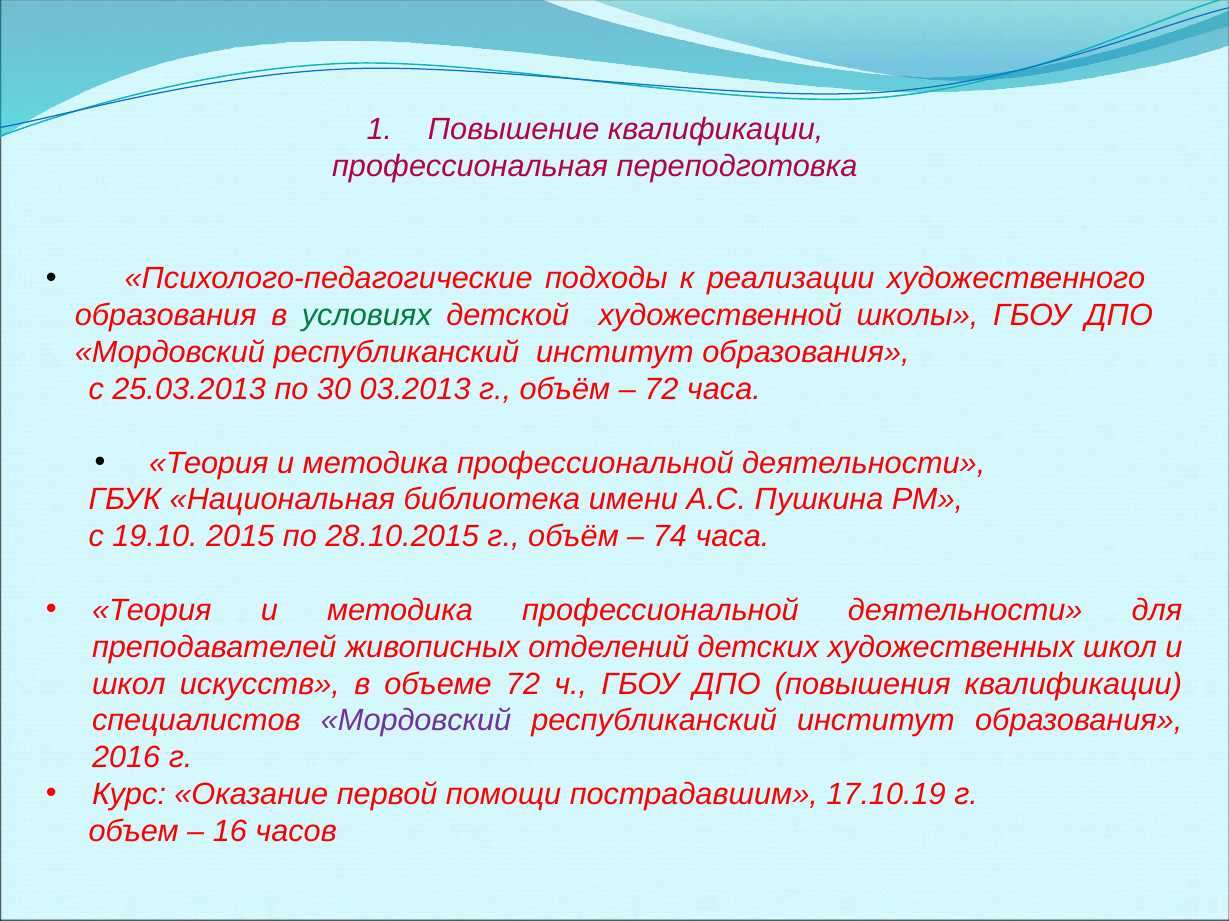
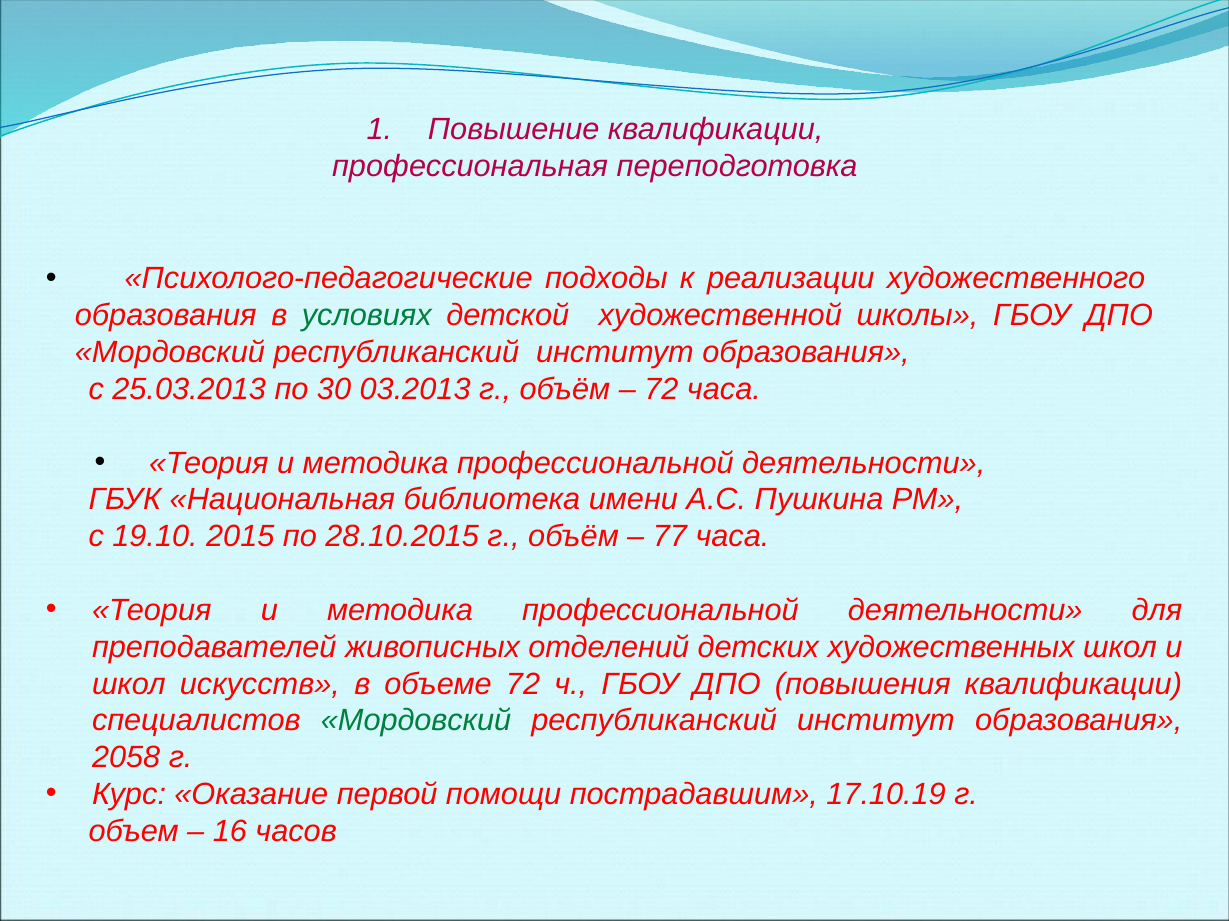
74: 74 -> 77
Мордовский at (416, 721) colour: purple -> green
2016: 2016 -> 2058
